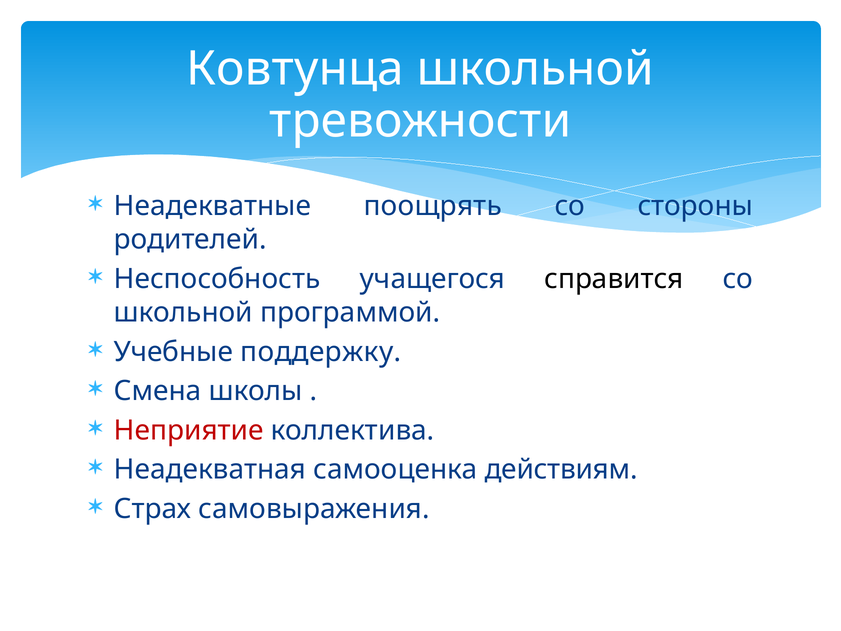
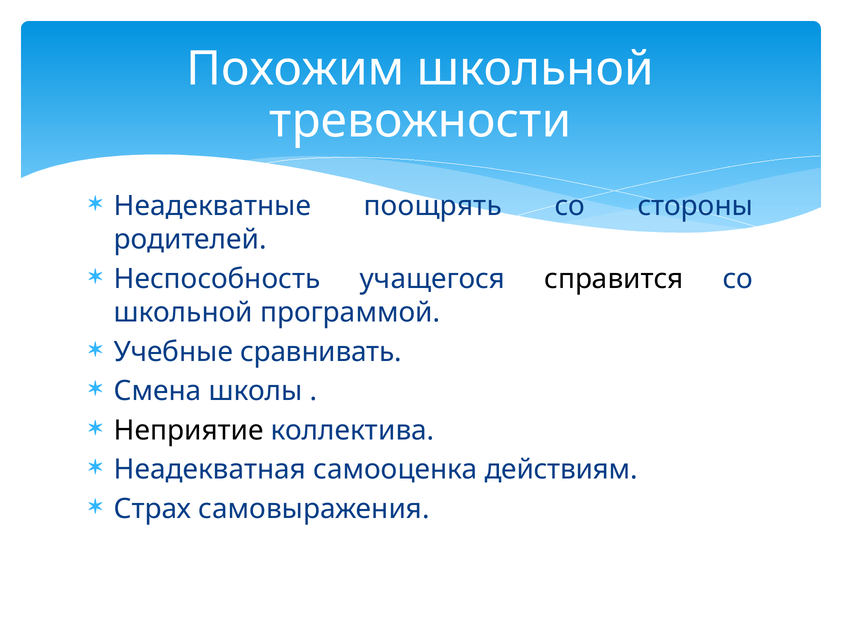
Ковтунца: Ковтунца -> Похожим
поддержку: поддержку -> сравнивать
Неприятие colour: red -> black
